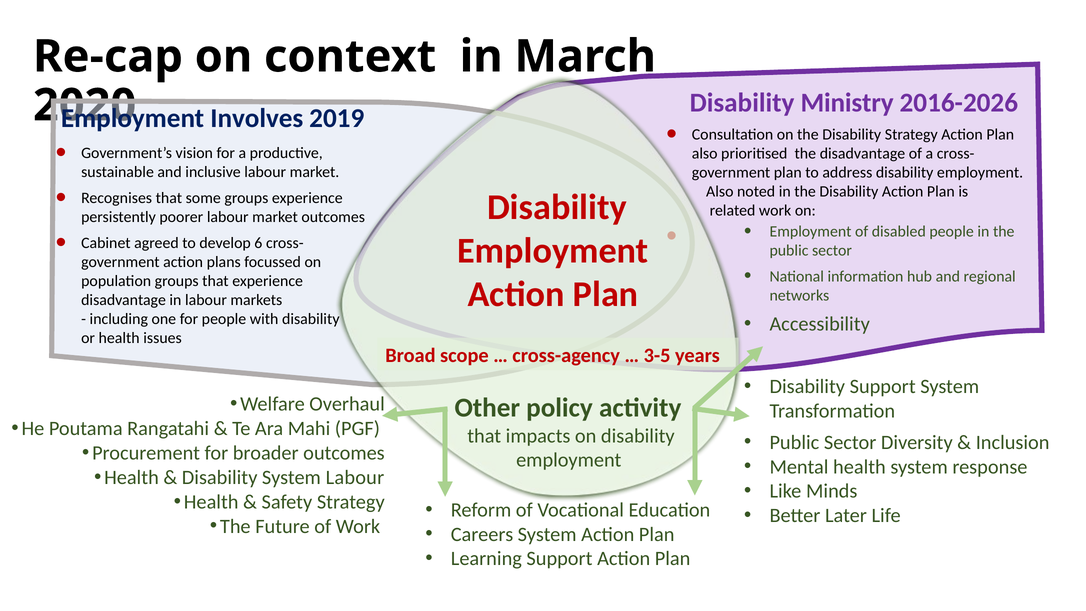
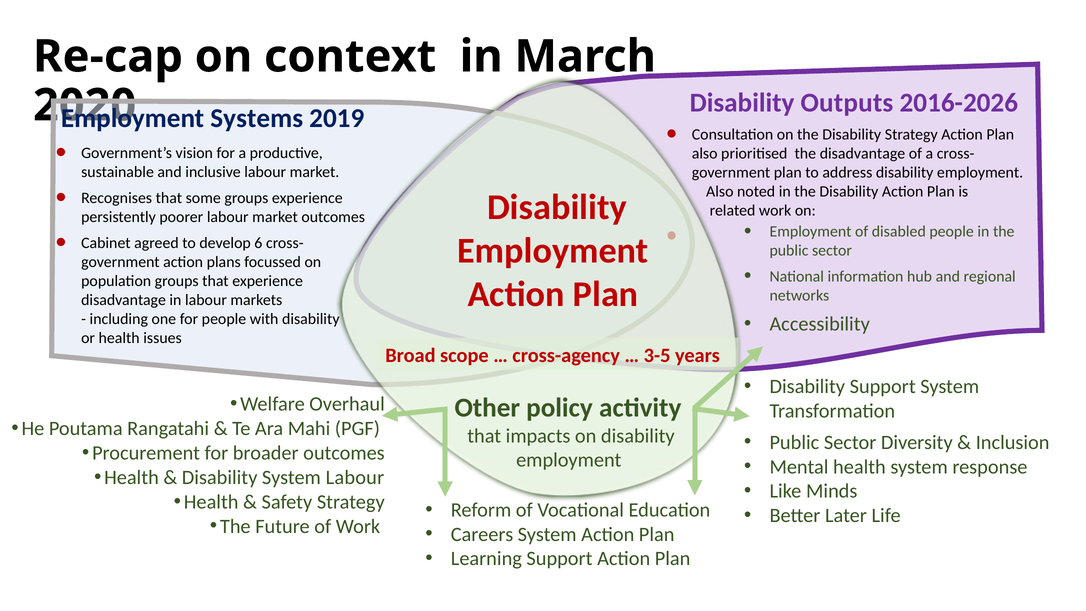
Ministry: Ministry -> Outputs
Involves: Involves -> Systems
